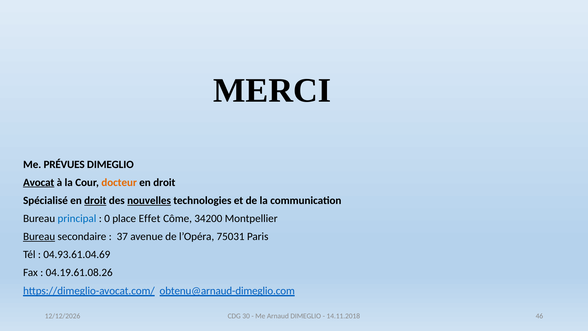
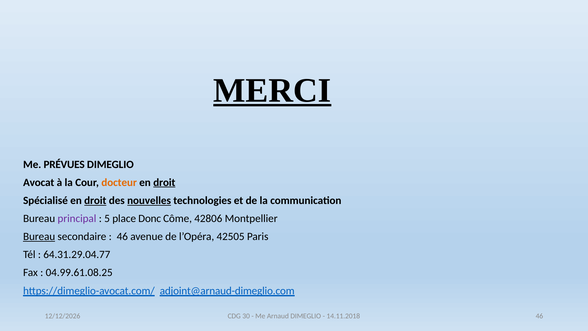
MERCI underline: none -> present
Avocat underline: present -> none
droit at (164, 182) underline: none -> present
principal colour: blue -> purple
0: 0 -> 5
Effet: Effet -> Donc
34200: 34200 -> 42806
37 at (122, 236): 37 -> 46
75031: 75031 -> 42505
04.93.61.04.69: 04.93.61.04.69 -> 64.31.29.04.77
04.19.61.08.26: 04.19.61.08.26 -> 04.99.61.08.25
obtenu@arnaud-dimeglio.com: obtenu@arnaud-dimeglio.com -> adjoint@arnaud-dimeglio.com
